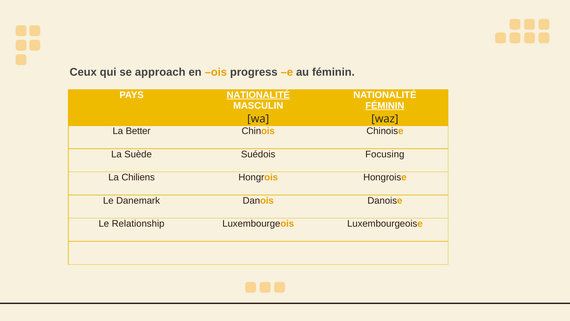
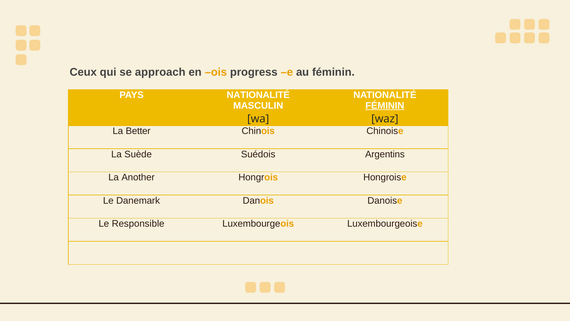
NATIONALITÉ at (258, 95) underline: present -> none
Focusing: Focusing -> Argentins
Chiliens: Chiliens -> Another
Relationship: Relationship -> Responsible
